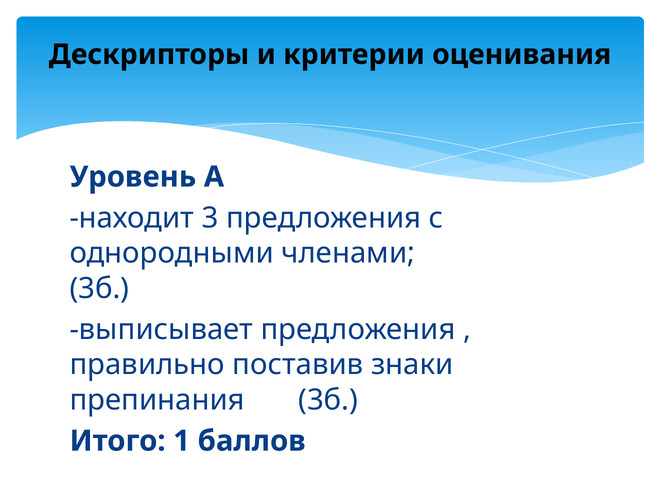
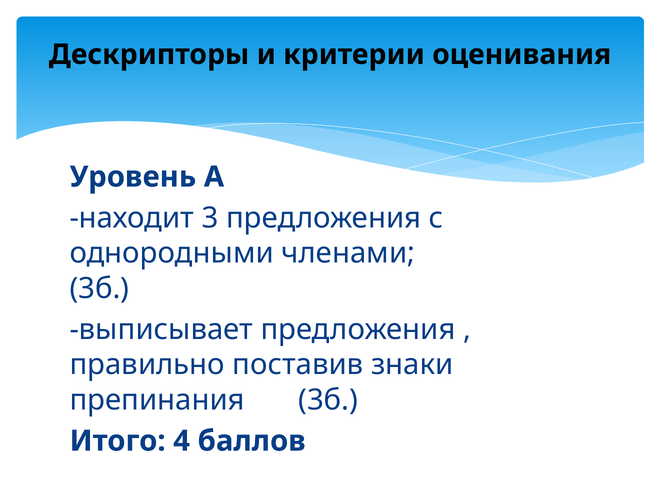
1: 1 -> 4
